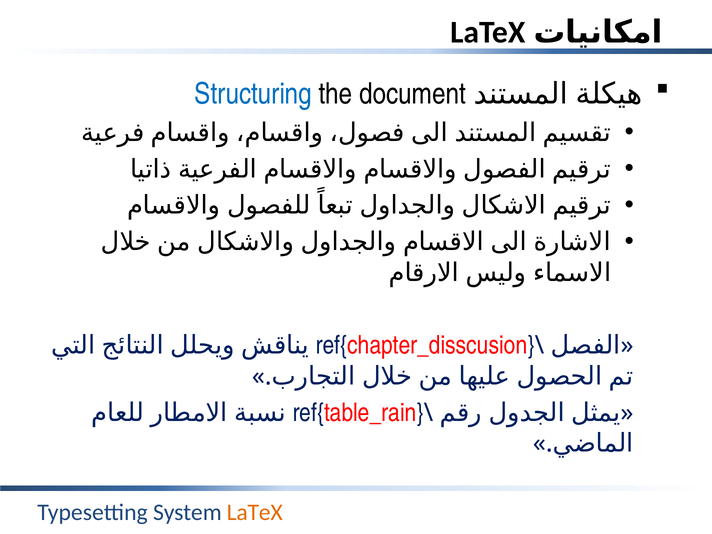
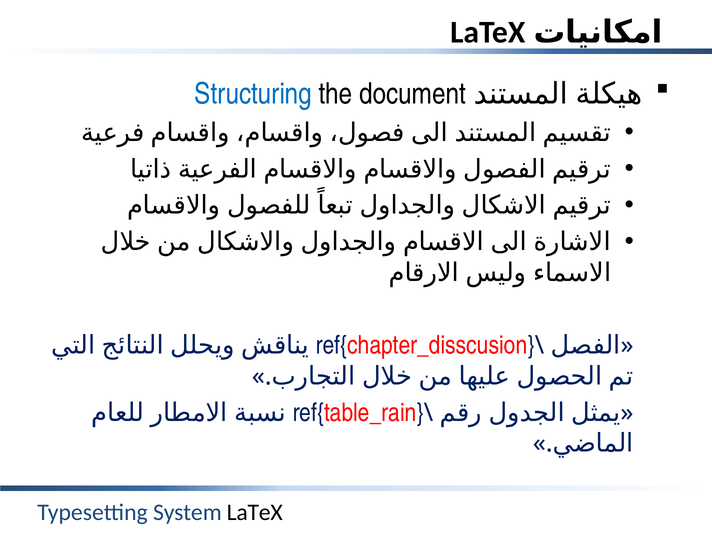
LaTeX at (255, 513) colour: orange -> black
